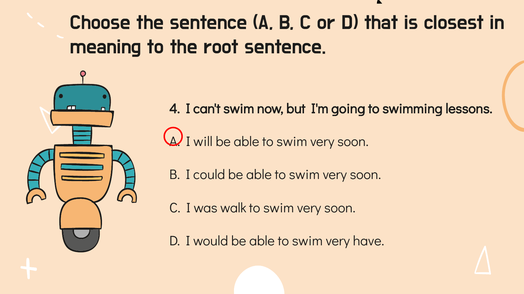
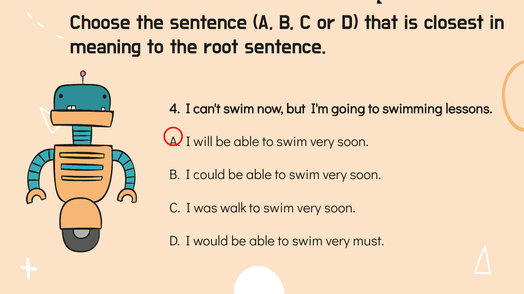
have: have -> must
